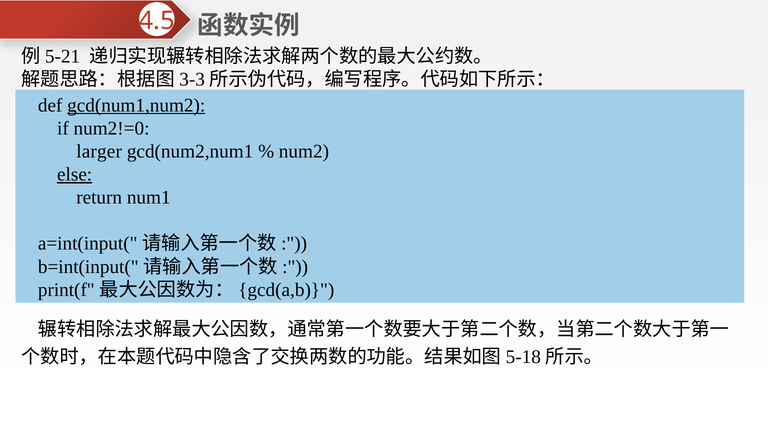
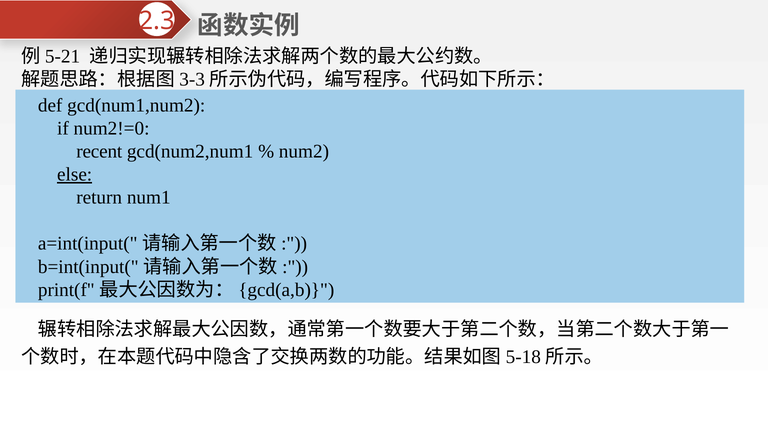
4.5: 4.5 -> 2.3
gcd(num1,num2 underline: present -> none
larger: larger -> recent
